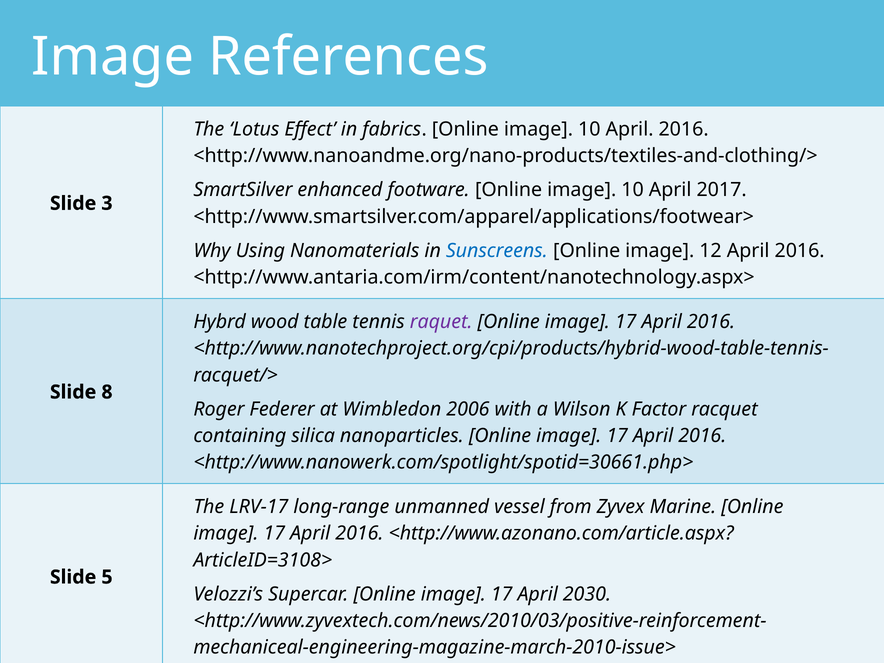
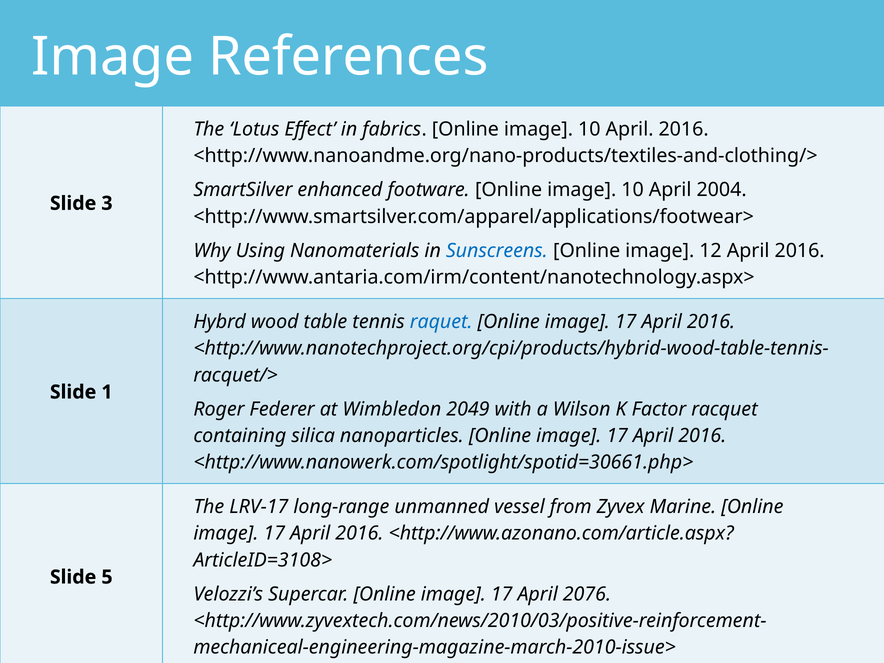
2017: 2017 -> 2004
raquet colour: purple -> blue
8: 8 -> 1
2006: 2006 -> 2049
2030: 2030 -> 2076
